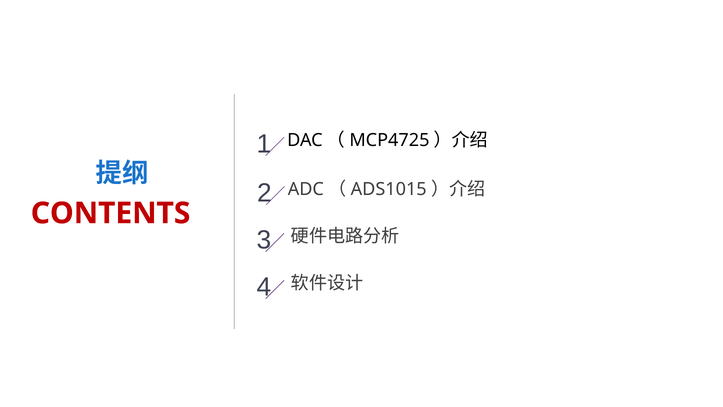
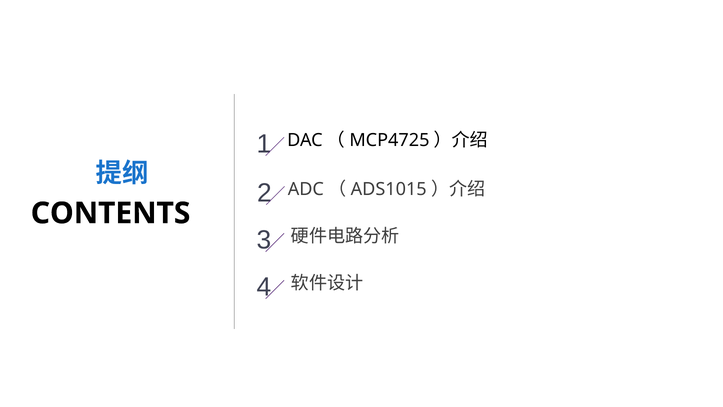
CONTENTS colour: red -> black
